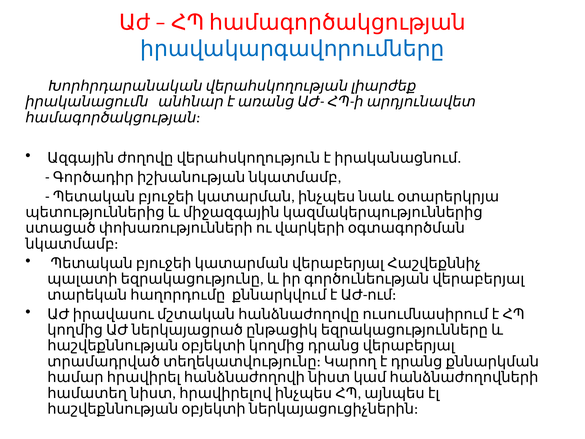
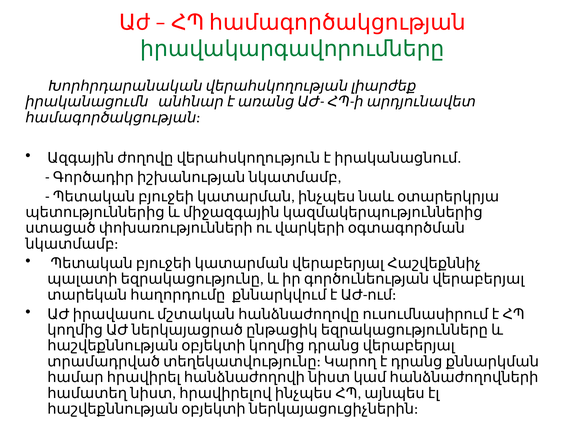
իրավակարգավորումները colour: blue -> green
